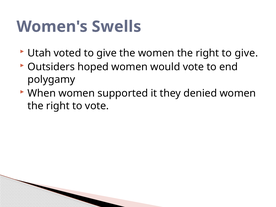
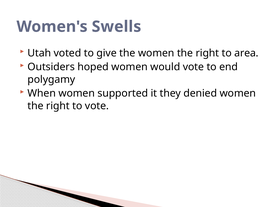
right to give: give -> area
